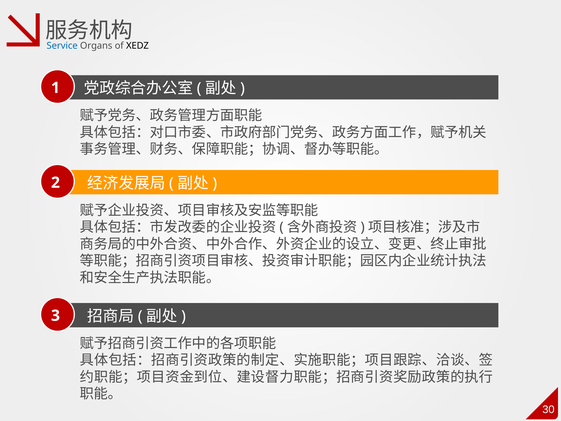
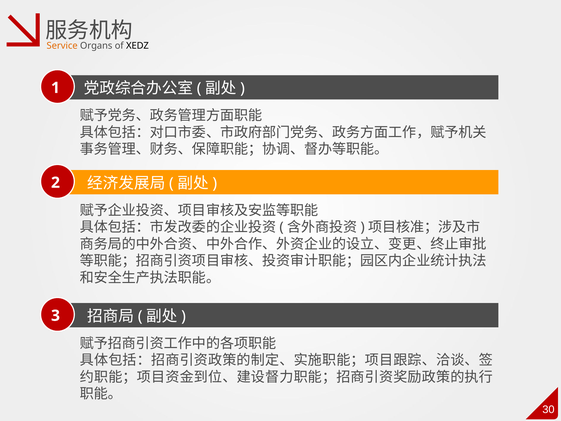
Service colour: blue -> orange
